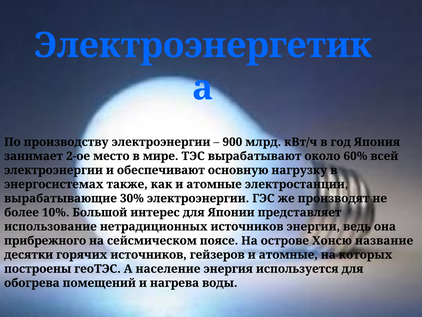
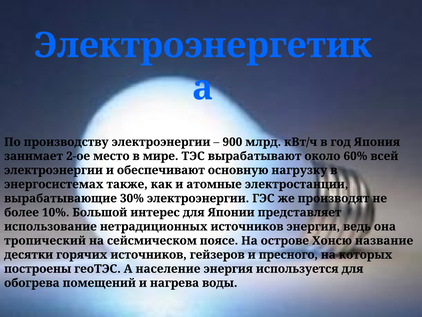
прибрежного: прибрежного -> тропический
гейзеров и атомные: атомные -> пресного
